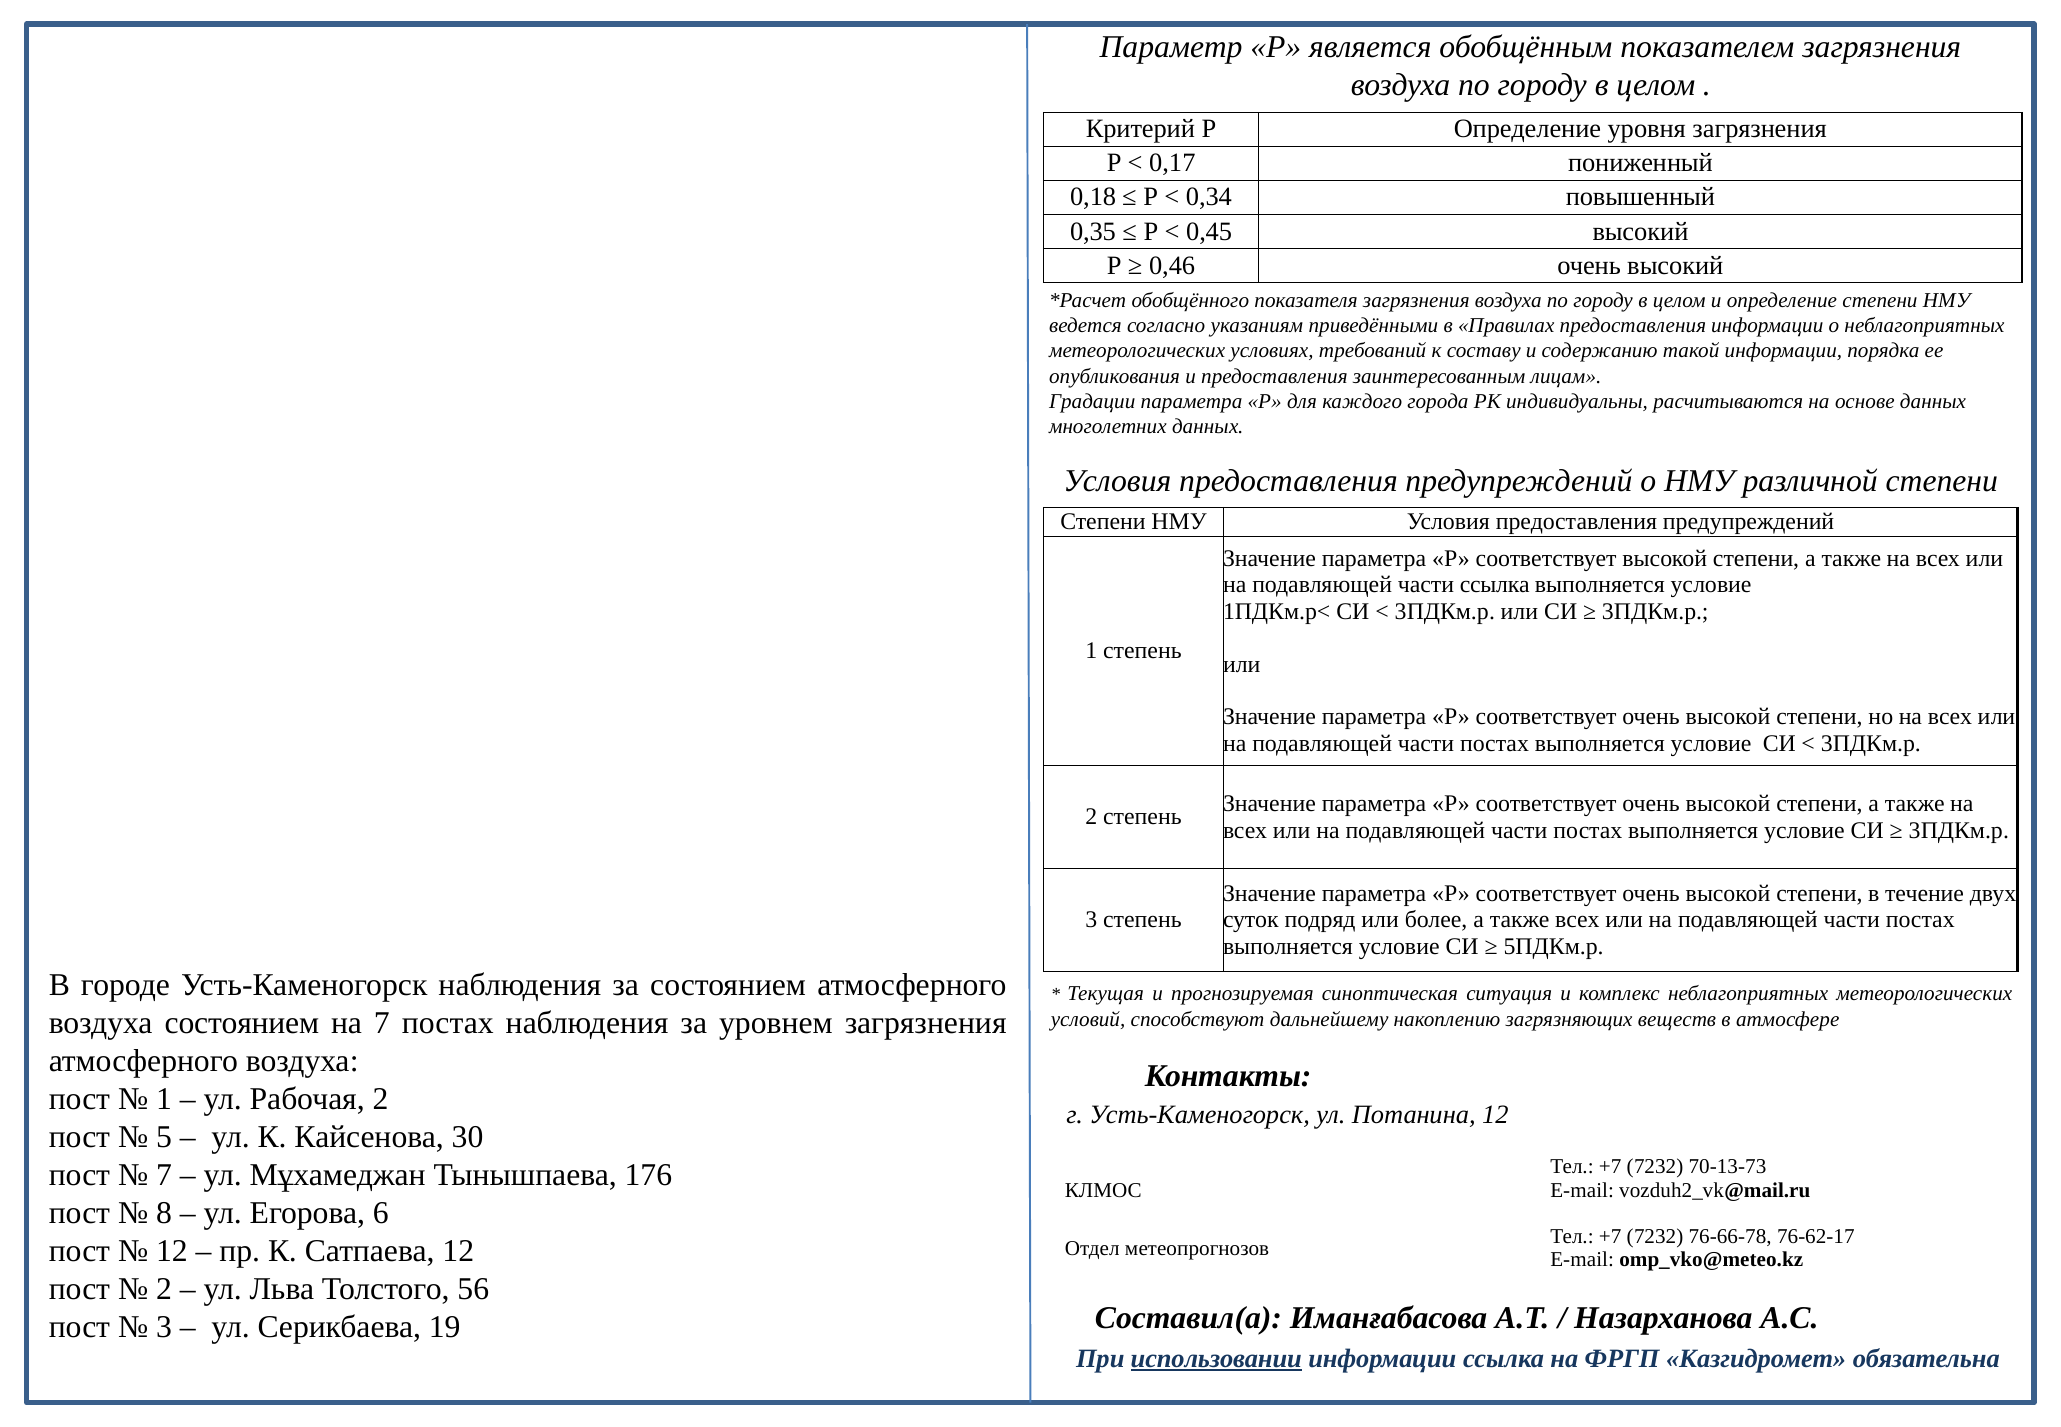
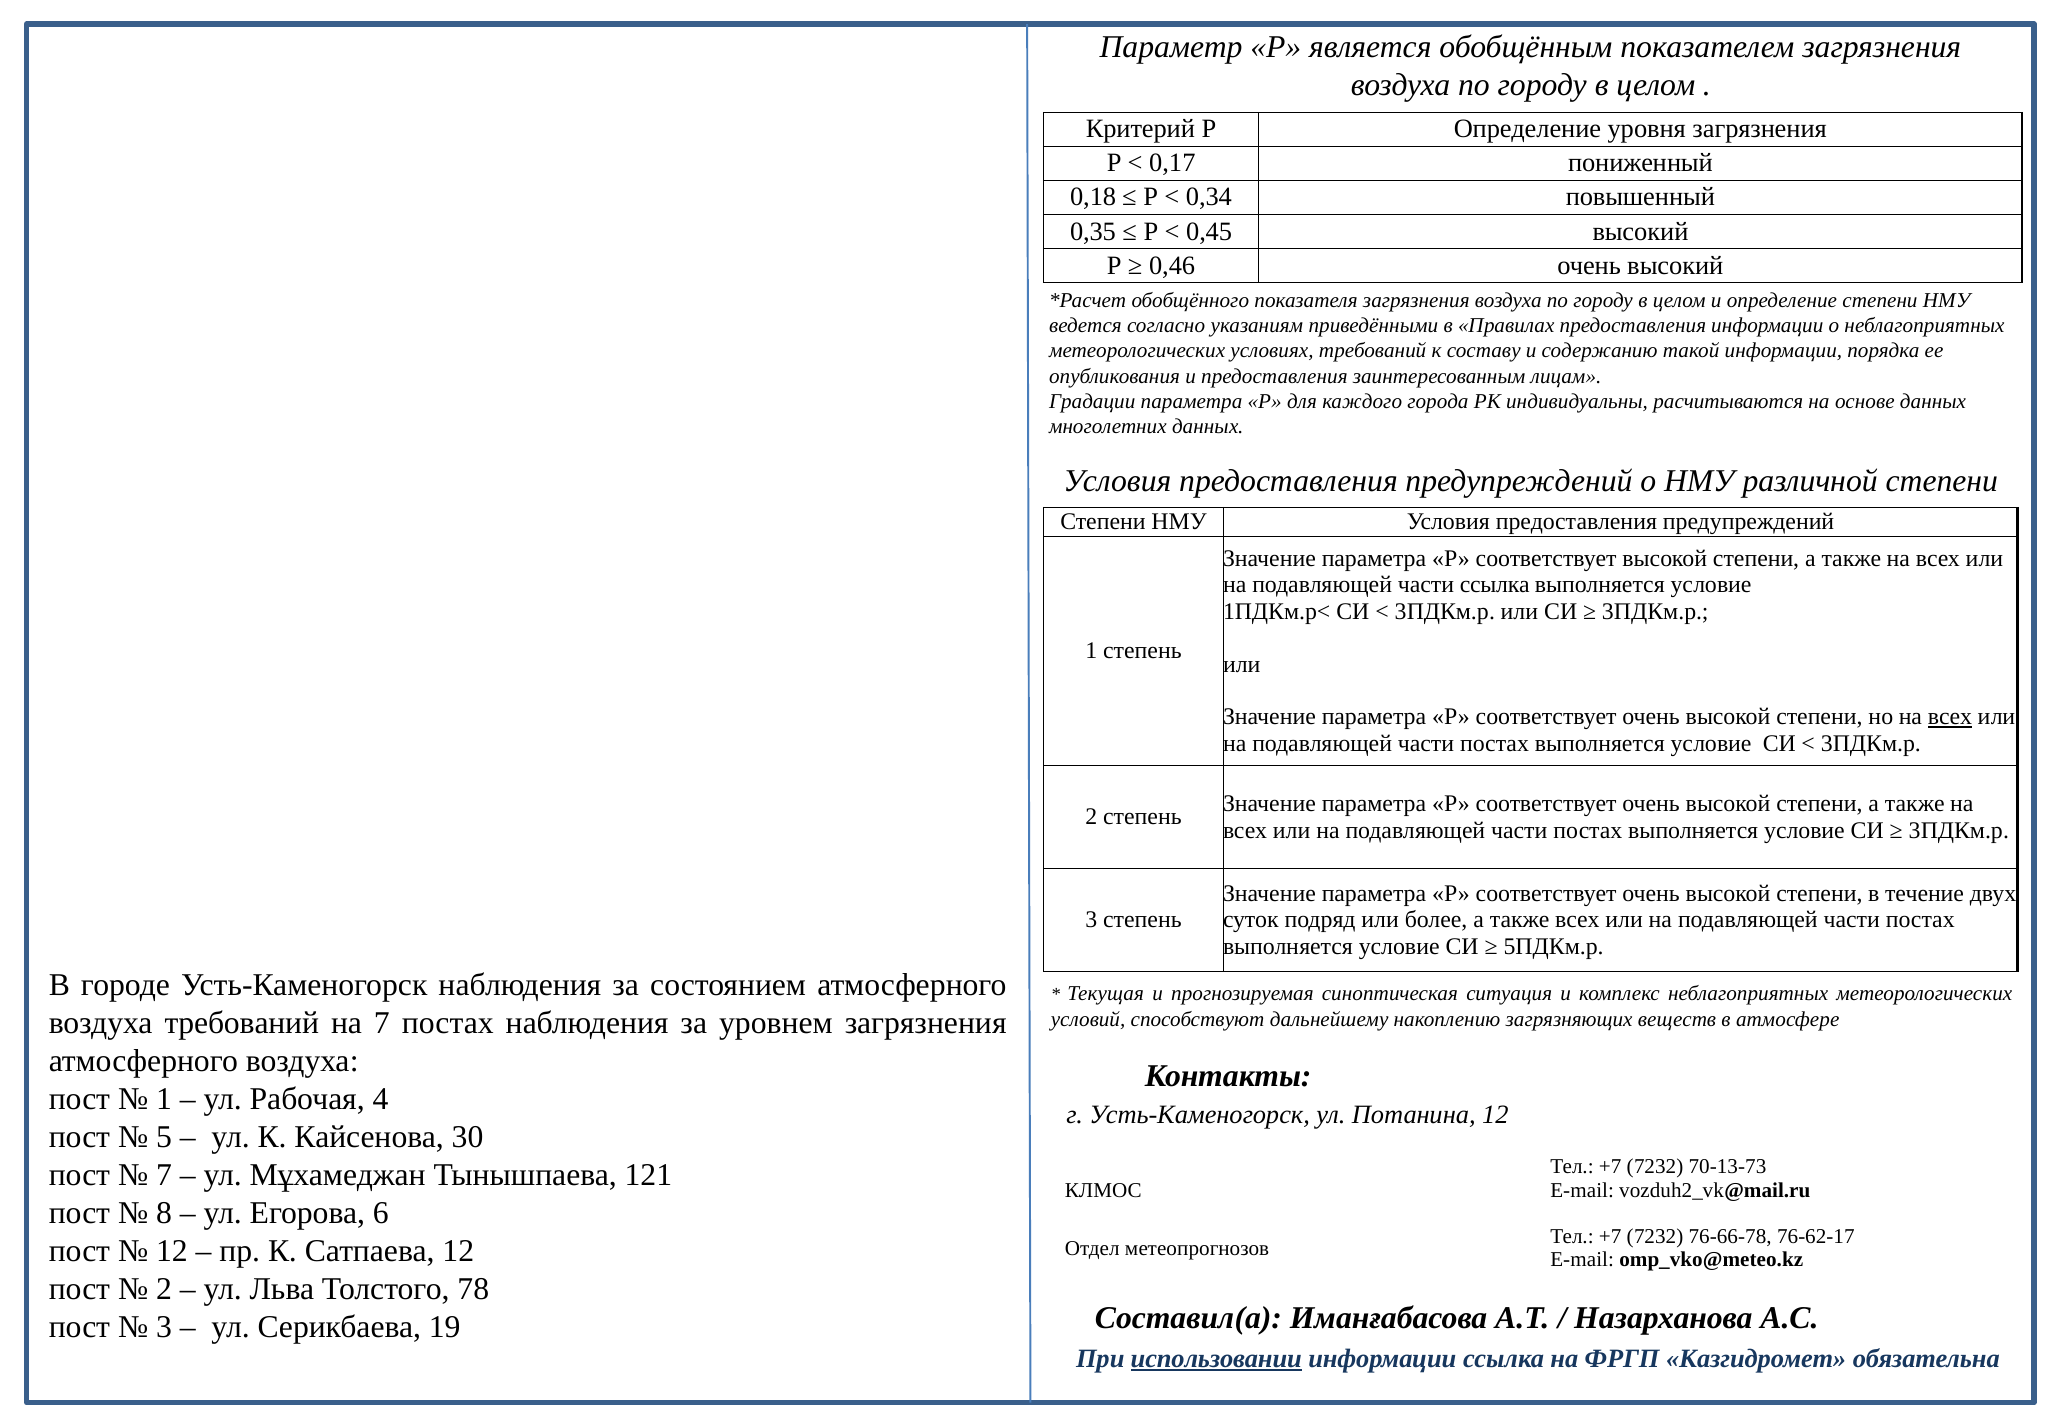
всех at (1950, 717) underline: none -> present
воздуха состоянием: состоянием -> требований
Рабочая 2: 2 -> 4
176: 176 -> 121
56: 56 -> 78
